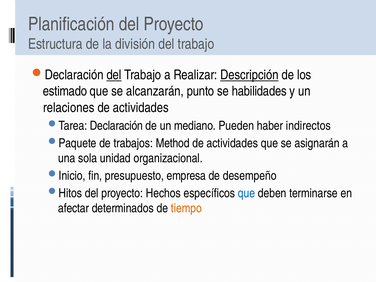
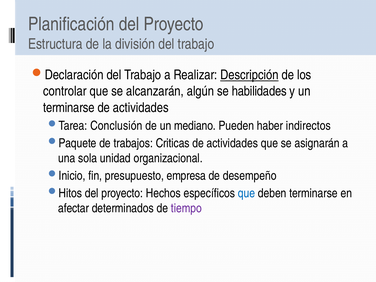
del at (114, 75) underline: present -> none
estimado: estimado -> controlar
punto: punto -> algún
relaciones at (69, 108): relaciones -> terminarse
Declaración at (116, 126): Declaración -> Conclusión
Method: Method -> Criticas
tiempo colour: orange -> purple
